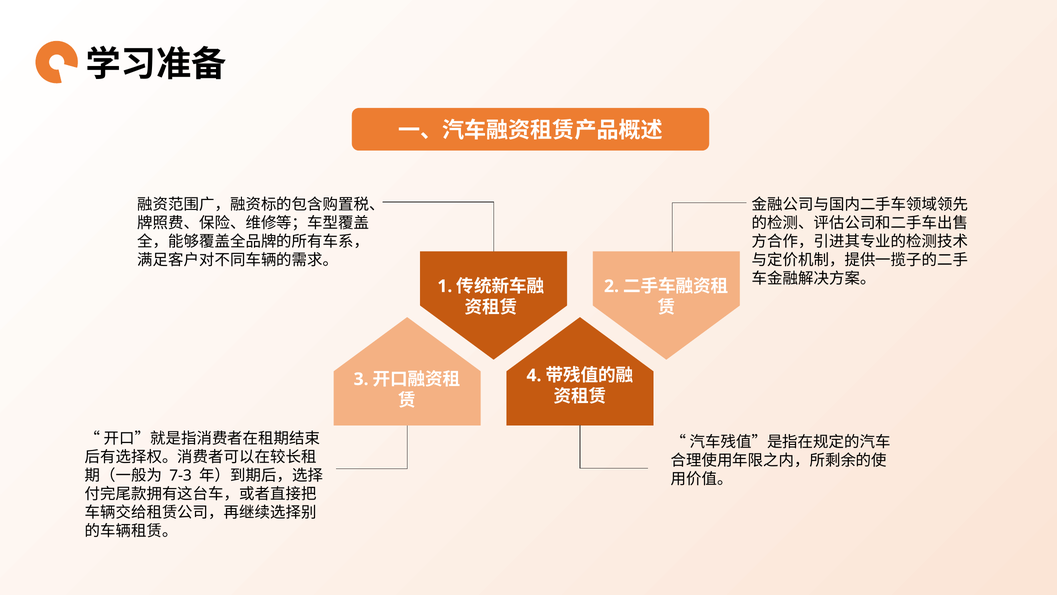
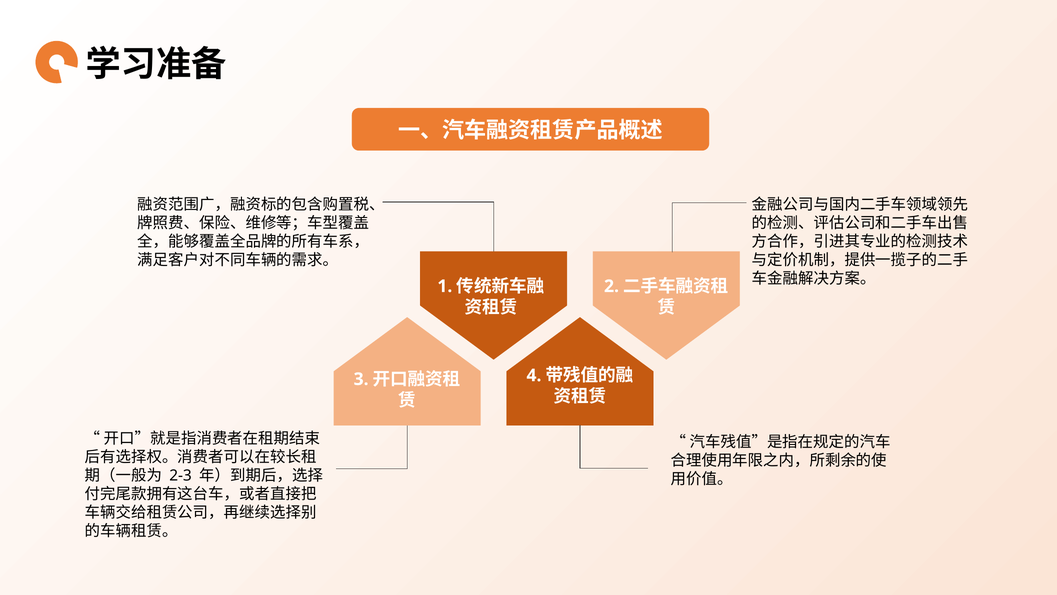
7-3: 7-3 -> 2-3
